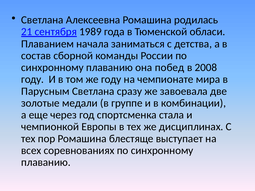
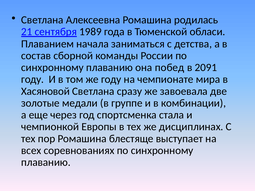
2008: 2008 -> 2091
Парусным: Парусным -> Хасяновой
